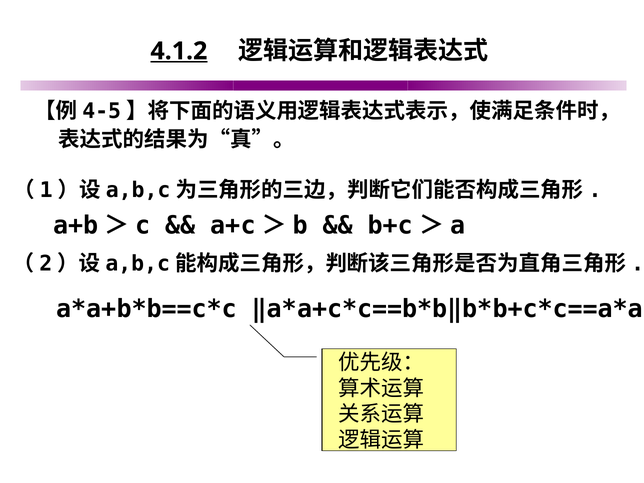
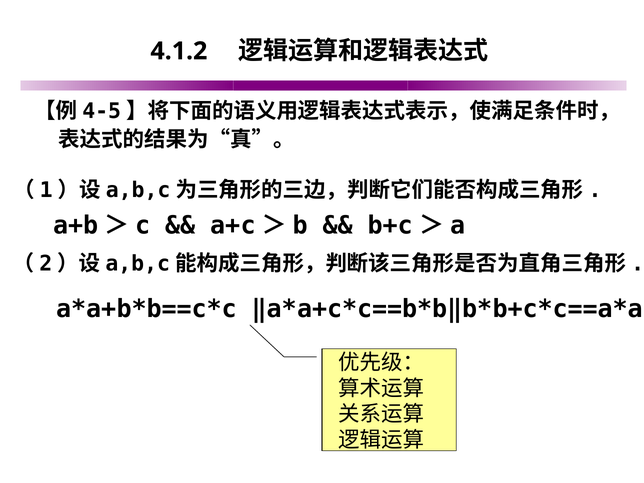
4.1.2 underline: present -> none
